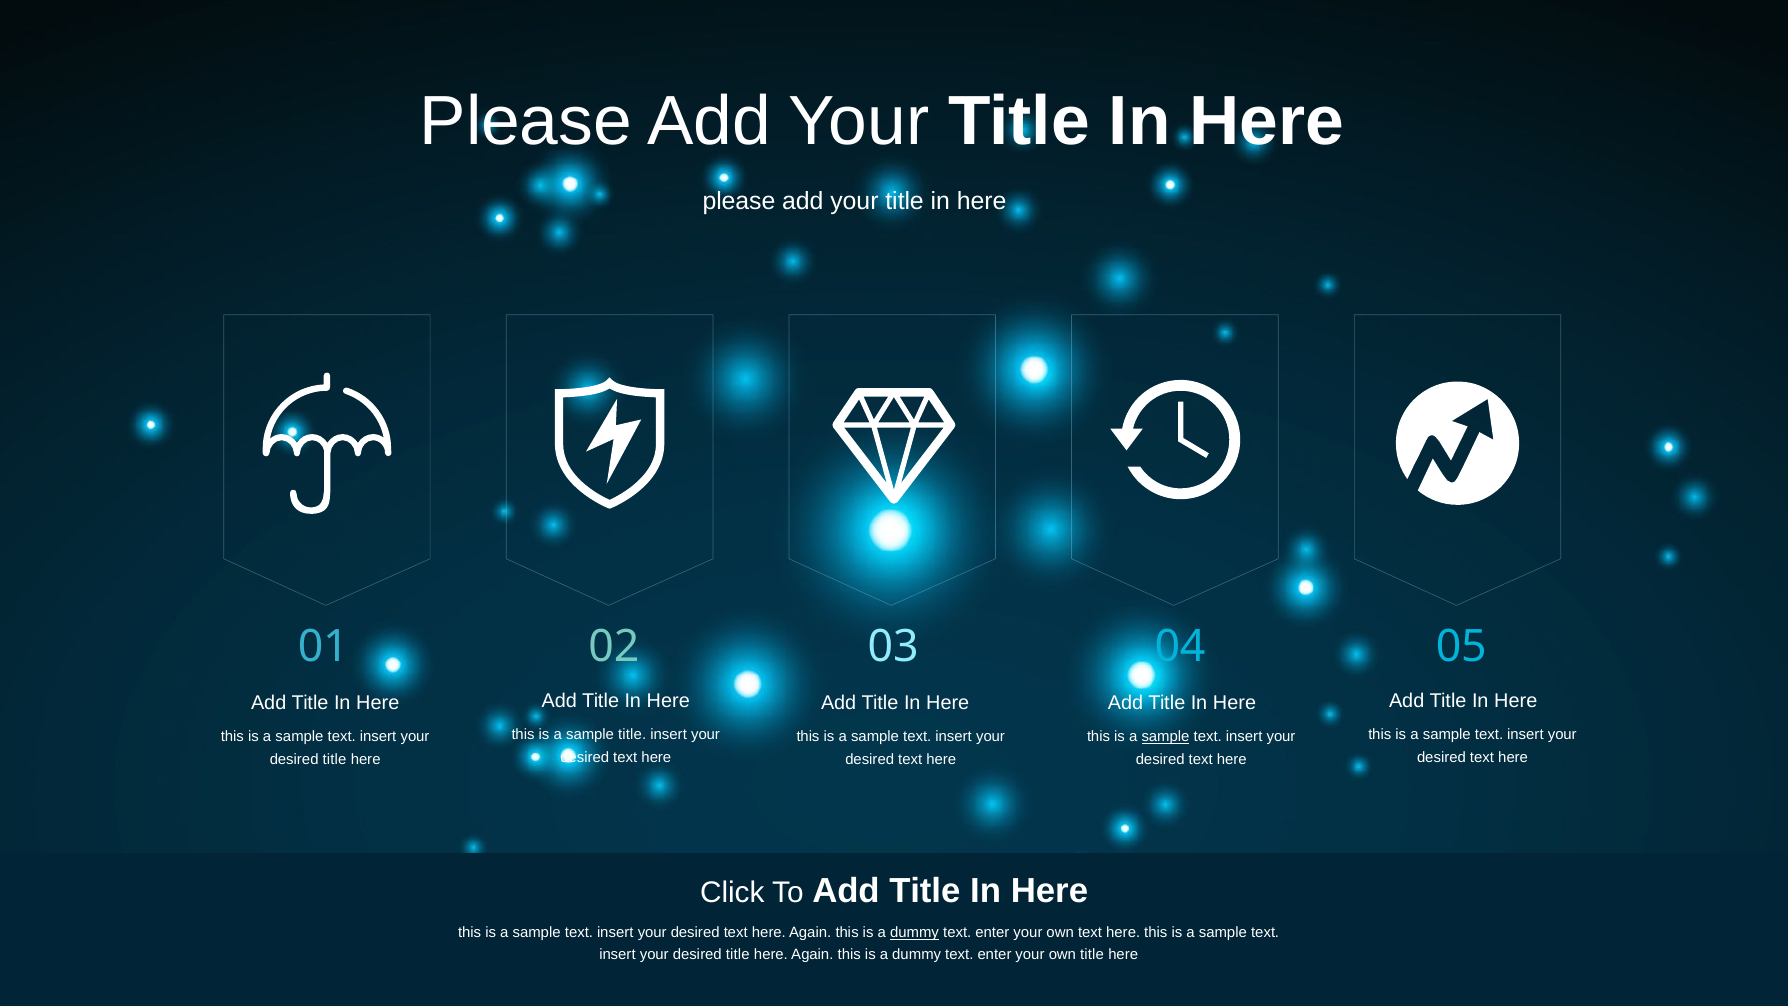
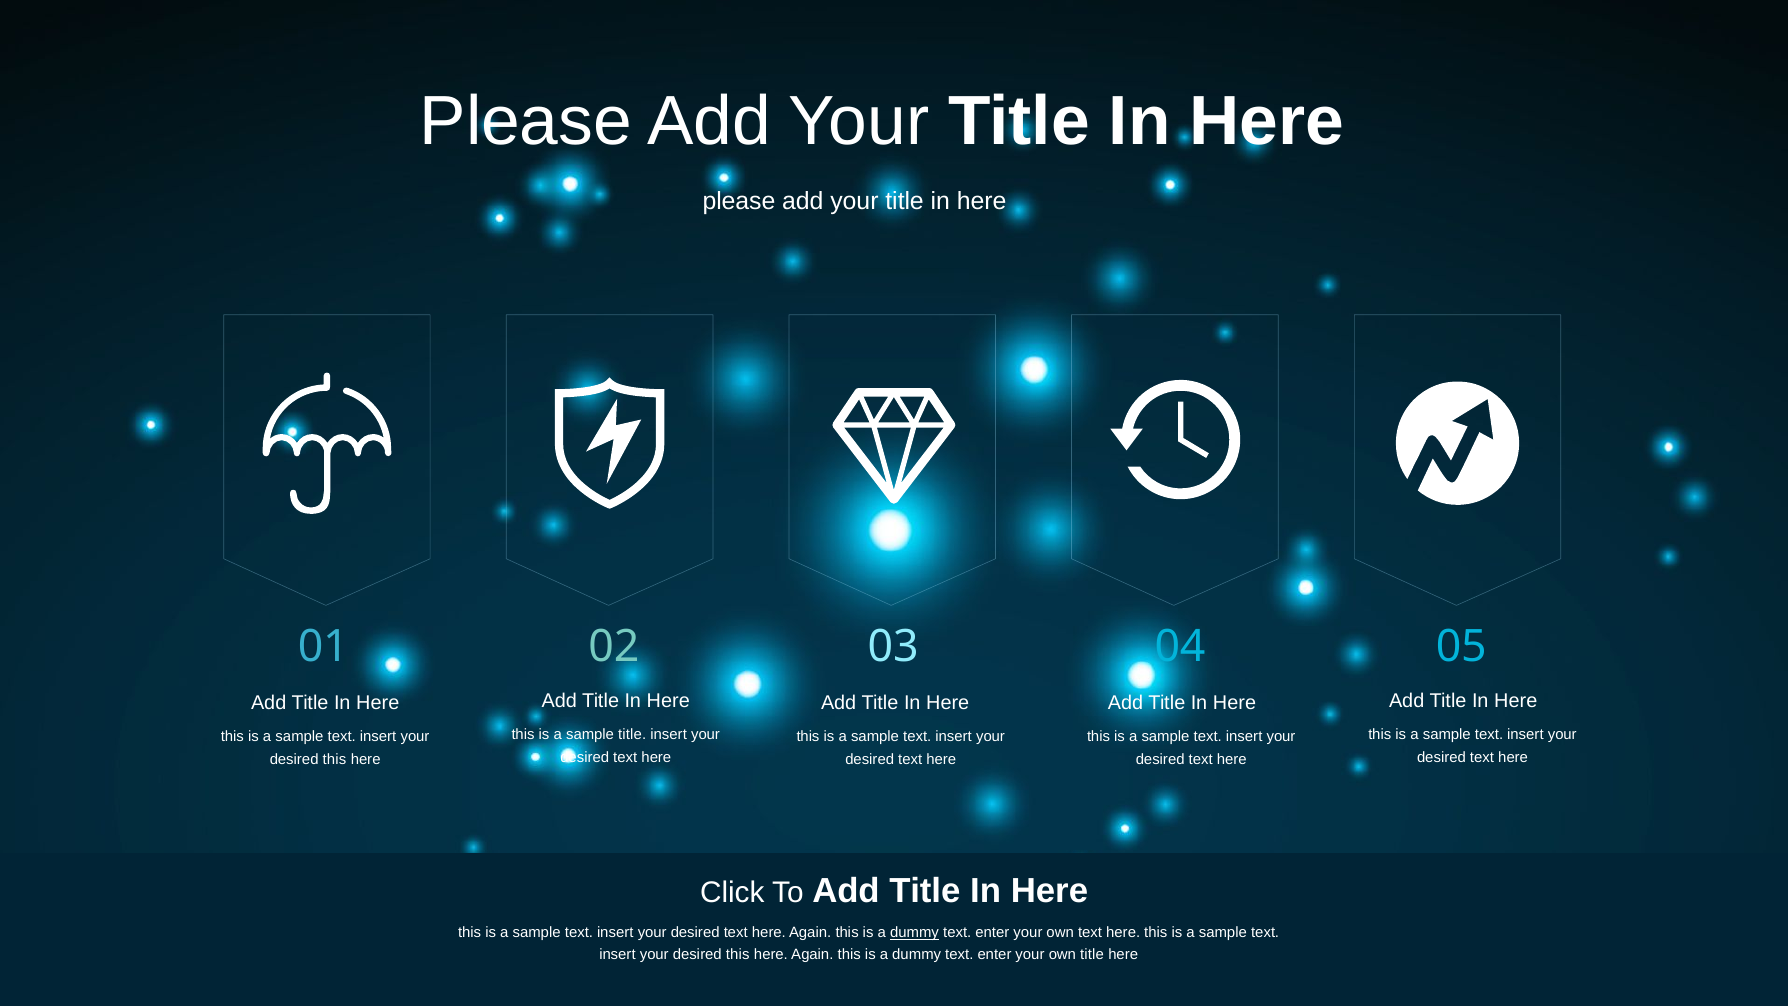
sample at (1166, 737) underline: present -> none
title at (335, 759): title -> this
title at (738, 955): title -> this
